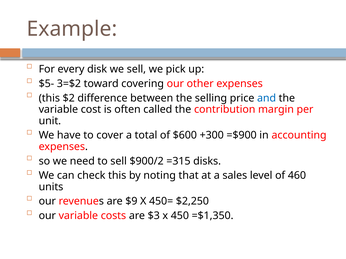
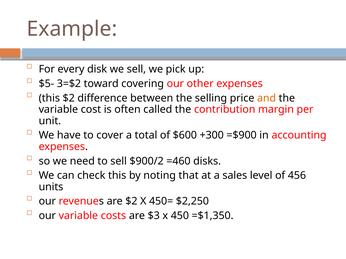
and colour: blue -> orange
=315: =315 -> =460
460: 460 -> 456
are $9: $9 -> $2
